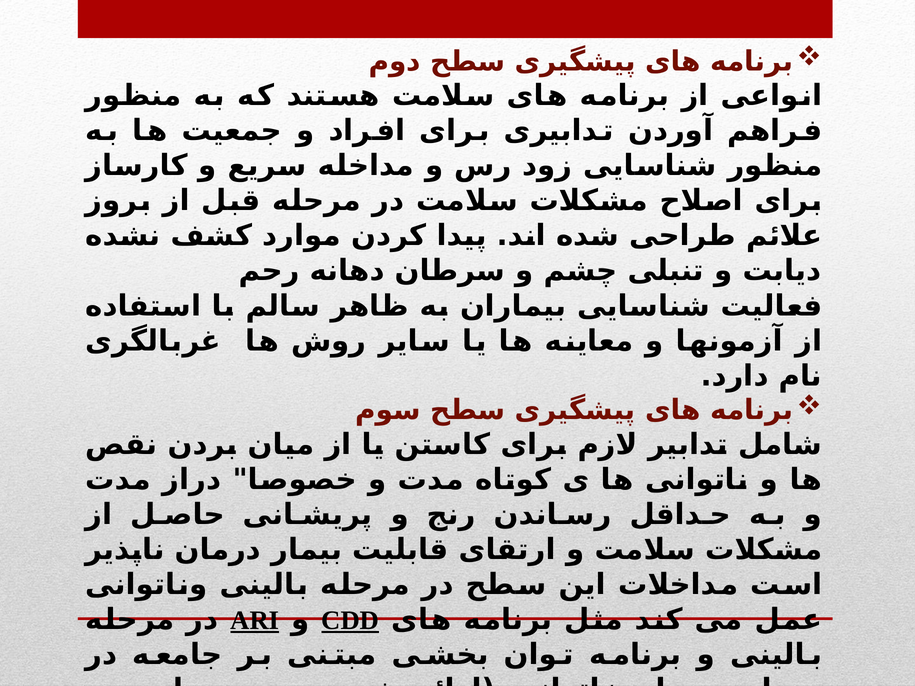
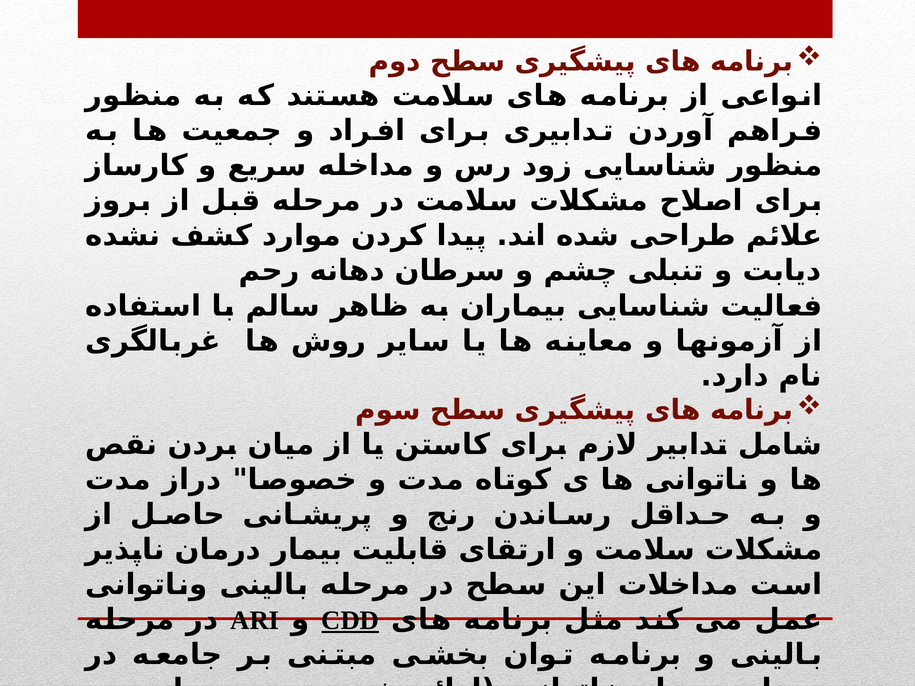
ARI underline: present -> none
